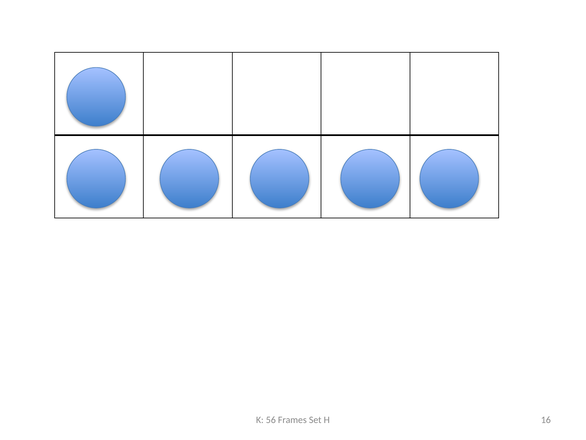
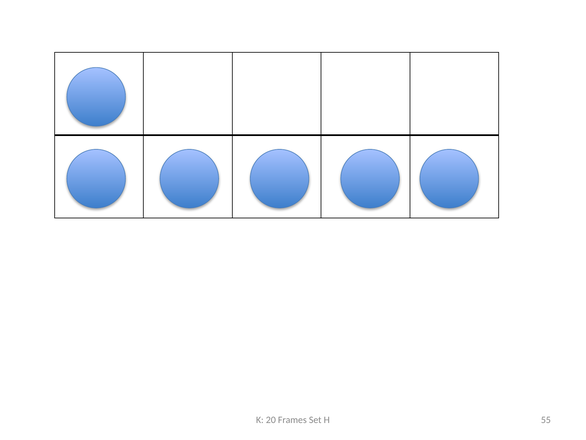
56: 56 -> 20
16: 16 -> 55
